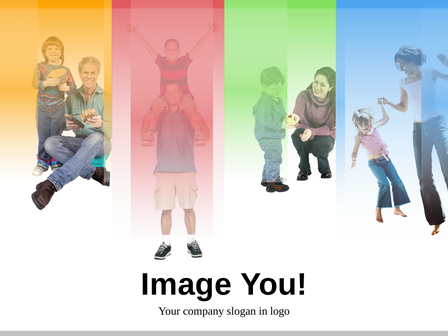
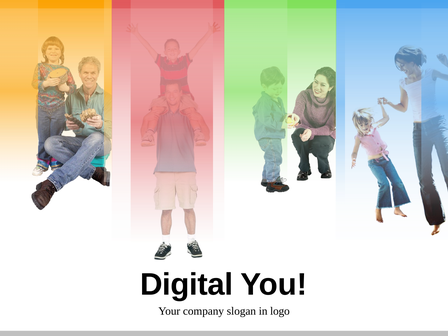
Image: Image -> Digital
